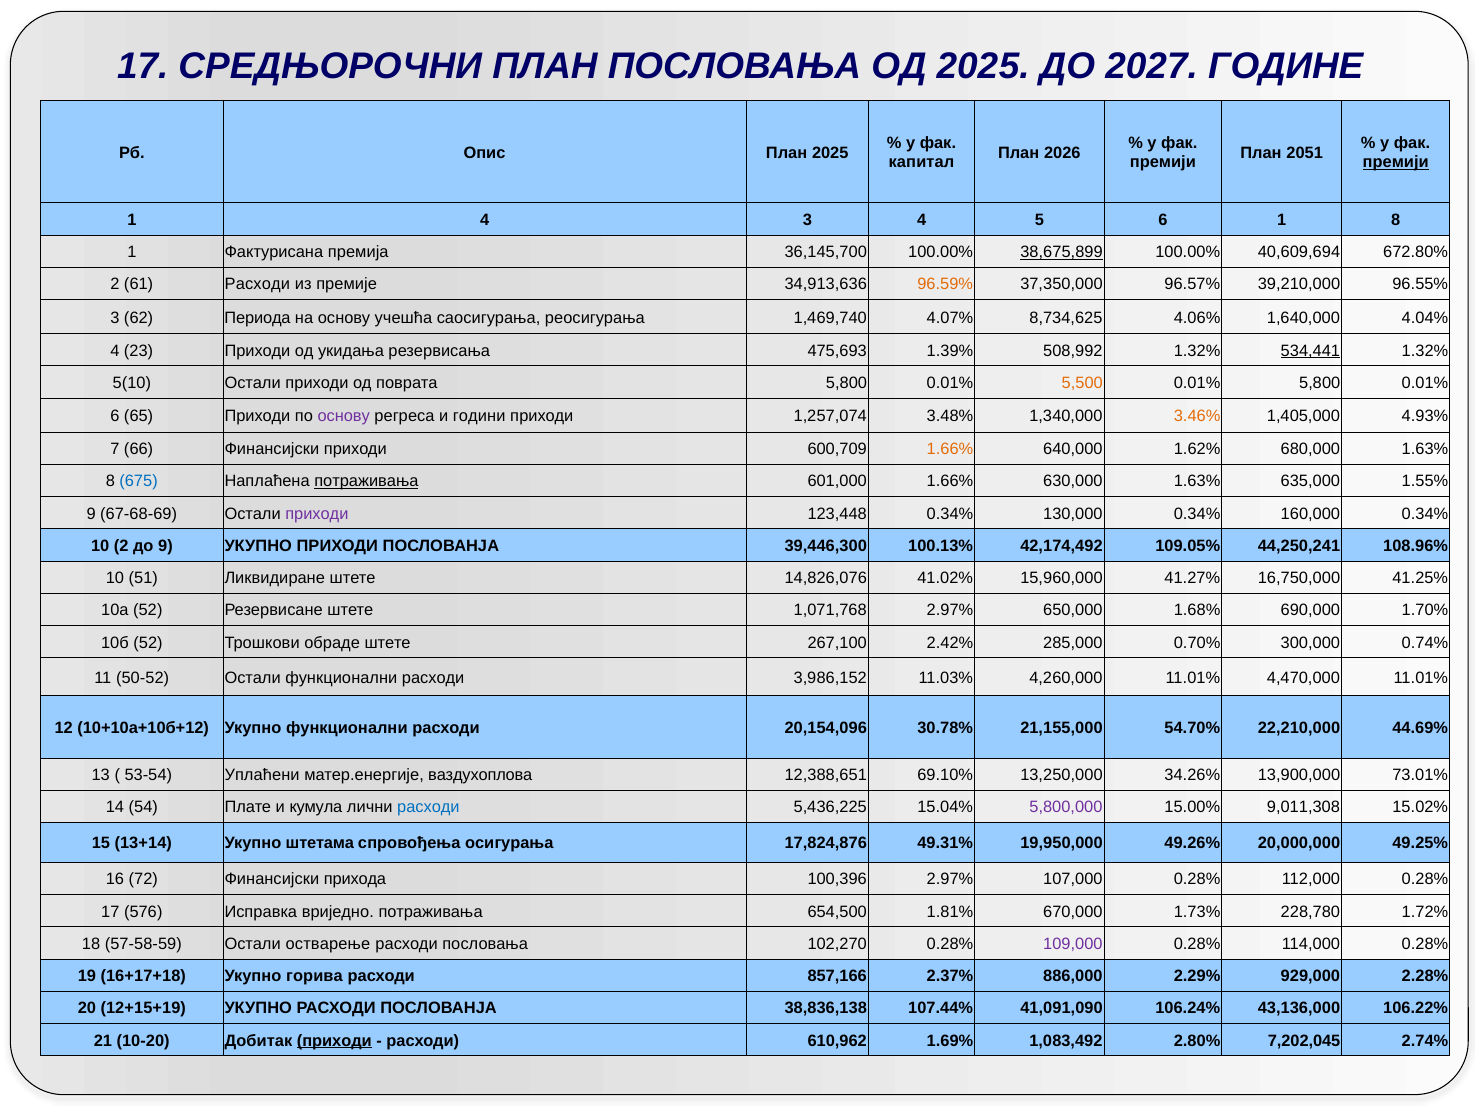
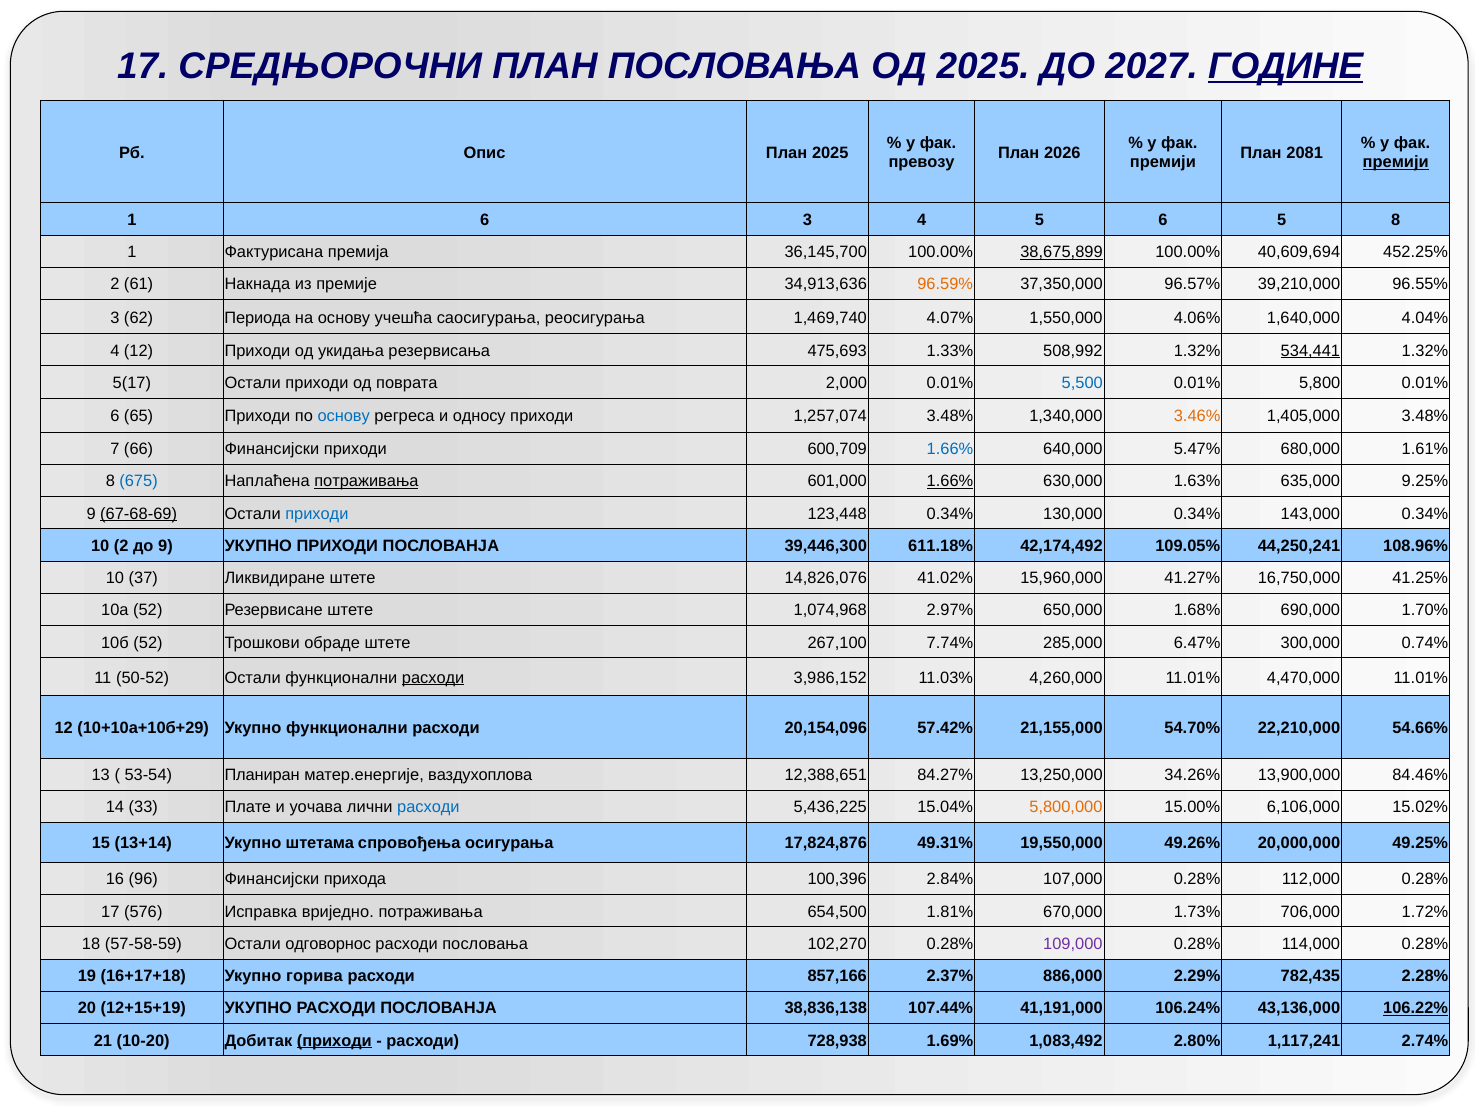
ГОДИНЕ underline: none -> present
2051: 2051 -> 2081
капитал: капитал -> превозу
1 4: 4 -> 6
6 1: 1 -> 5
672.80%: 672.80% -> 452.25%
61 Расходи: Расходи -> Накнада
8,734,625: 8,734,625 -> 1,550,000
4 23: 23 -> 12
1.39%: 1.39% -> 1.33%
5(10: 5(10 -> 5(17
поврата 5,800: 5,800 -> 2,000
5,500 colour: orange -> blue
основу at (344, 416) colour: purple -> blue
години: години -> односу
1,405,000 4.93%: 4.93% -> 3.48%
1.66% at (950, 449) colour: orange -> blue
1.62%: 1.62% -> 5.47%
680,000 1.63%: 1.63% -> 1.61%
1.66% at (950, 481) underline: none -> present
1.55%: 1.55% -> 9.25%
67-68-69 underline: none -> present
приходи at (317, 513) colour: purple -> blue
160,000: 160,000 -> 143,000
100.13%: 100.13% -> 611.18%
51: 51 -> 37
1,071,768: 1,071,768 -> 1,074,968
2.42%: 2.42% -> 7.74%
0.70%: 0.70% -> 6.47%
расходи at (433, 677) underline: none -> present
10+10а+10б+12: 10+10а+10б+12 -> 10+10а+10б+29
30.78%: 30.78% -> 57.42%
44.69%: 44.69% -> 54.66%
Уплаћени: Уплаћени -> Планиран
69.10%: 69.10% -> 84.27%
73.01%: 73.01% -> 84.46%
54: 54 -> 33
кумула: кумула -> уочава
5,800,000 colour: purple -> orange
9,011,308: 9,011,308 -> 6,106,000
19,950,000: 19,950,000 -> 19,550,000
72: 72 -> 96
100,396 2.97%: 2.97% -> 2.84%
228,780: 228,780 -> 706,000
остварење: остварење -> одговорнос
929,000: 929,000 -> 782,435
41,091,090: 41,091,090 -> 41,191,000
106.22% underline: none -> present
610,962: 610,962 -> 728,938
7,202,045: 7,202,045 -> 1,117,241
